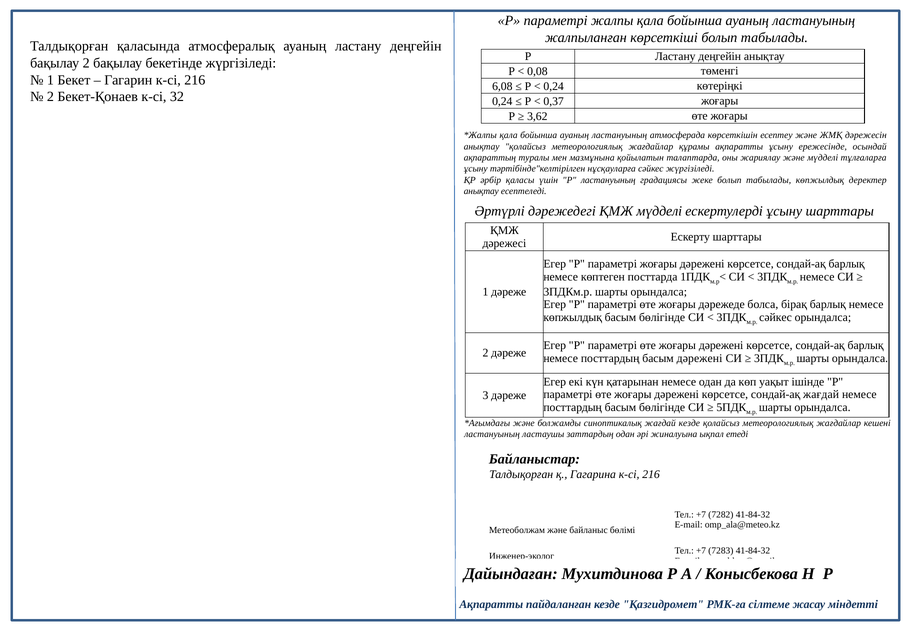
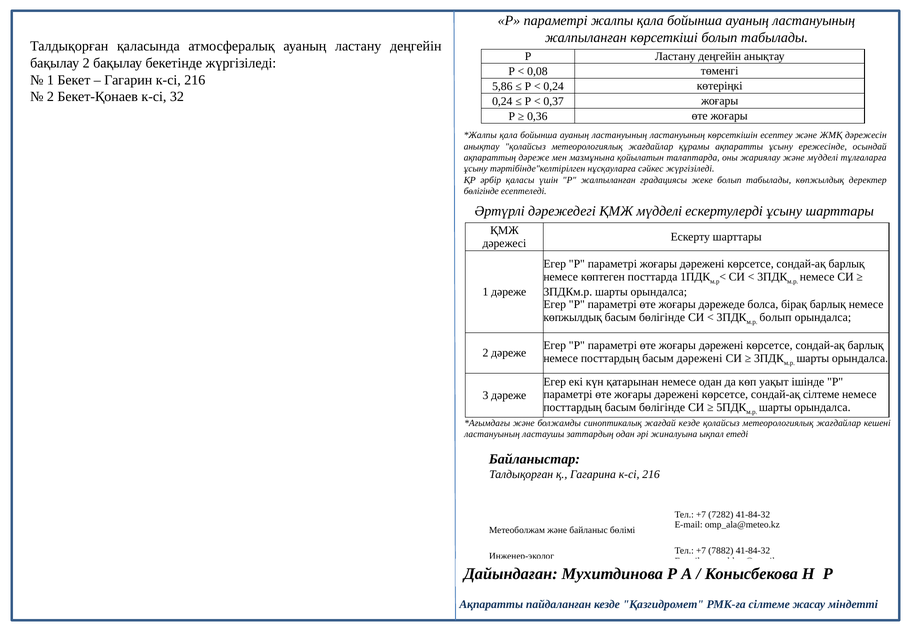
6,08: 6,08 -> 5,86
3,62: 3,62 -> 0,36
ластануының атмосферада: атмосферада -> ластануының
ақпараттың туралы: туралы -> дәреже
Р ластануының: ластануының -> жалпыланған
анықтау at (481, 191): анықтау -> бөлігінде
сәйкес at (776, 317): сәйкес -> болып
сондай-ақ жағдай: жағдай -> сілтеме
7283: 7283 -> 7882
